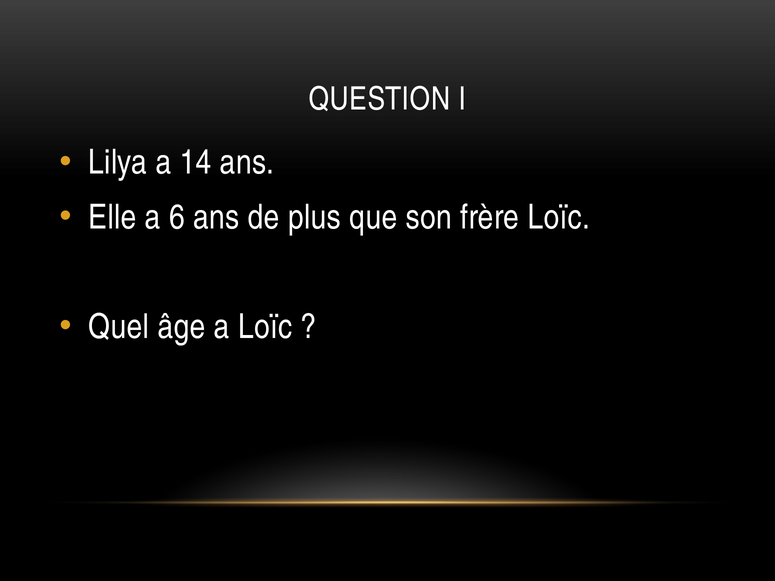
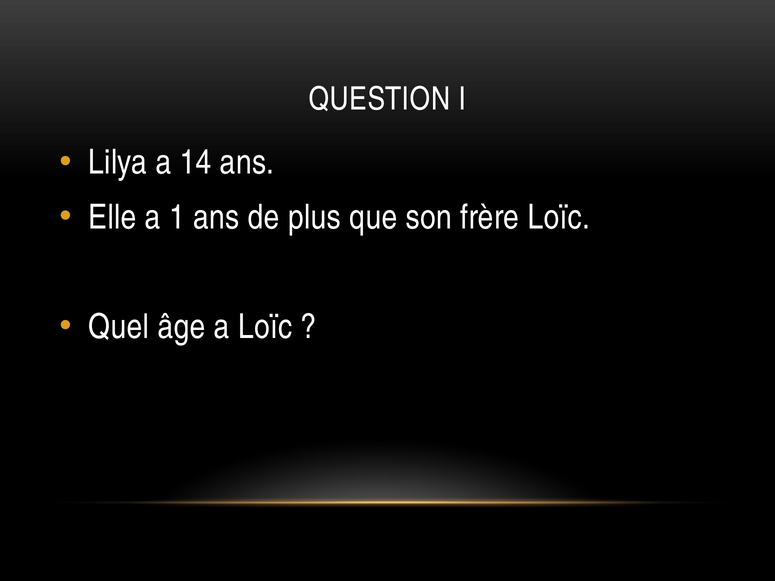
6: 6 -> 1
